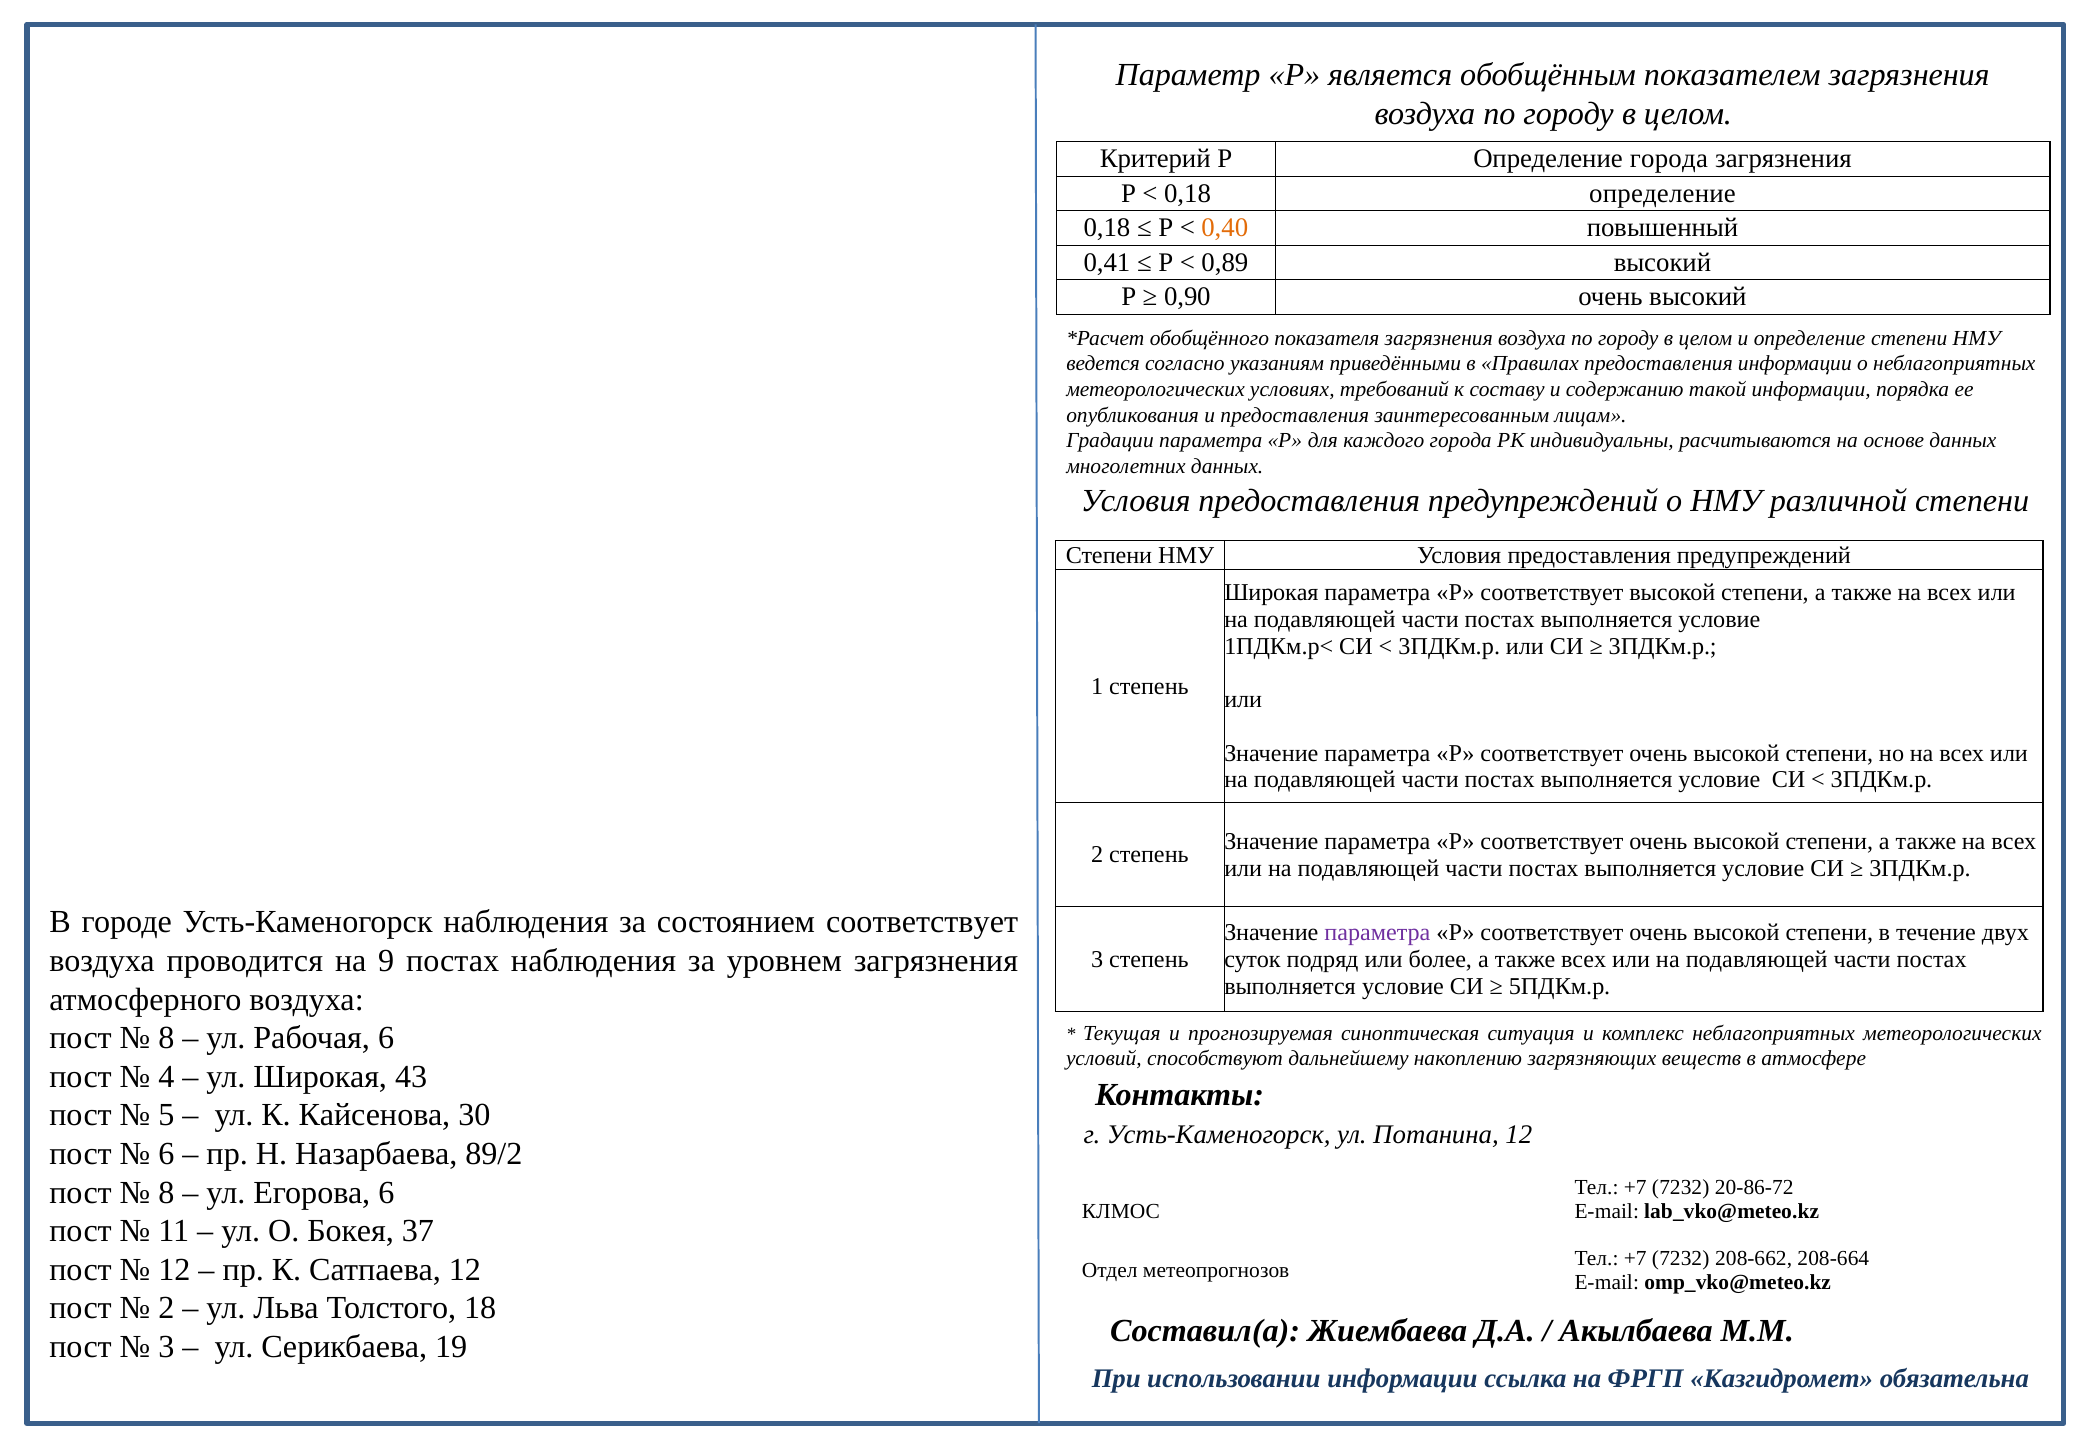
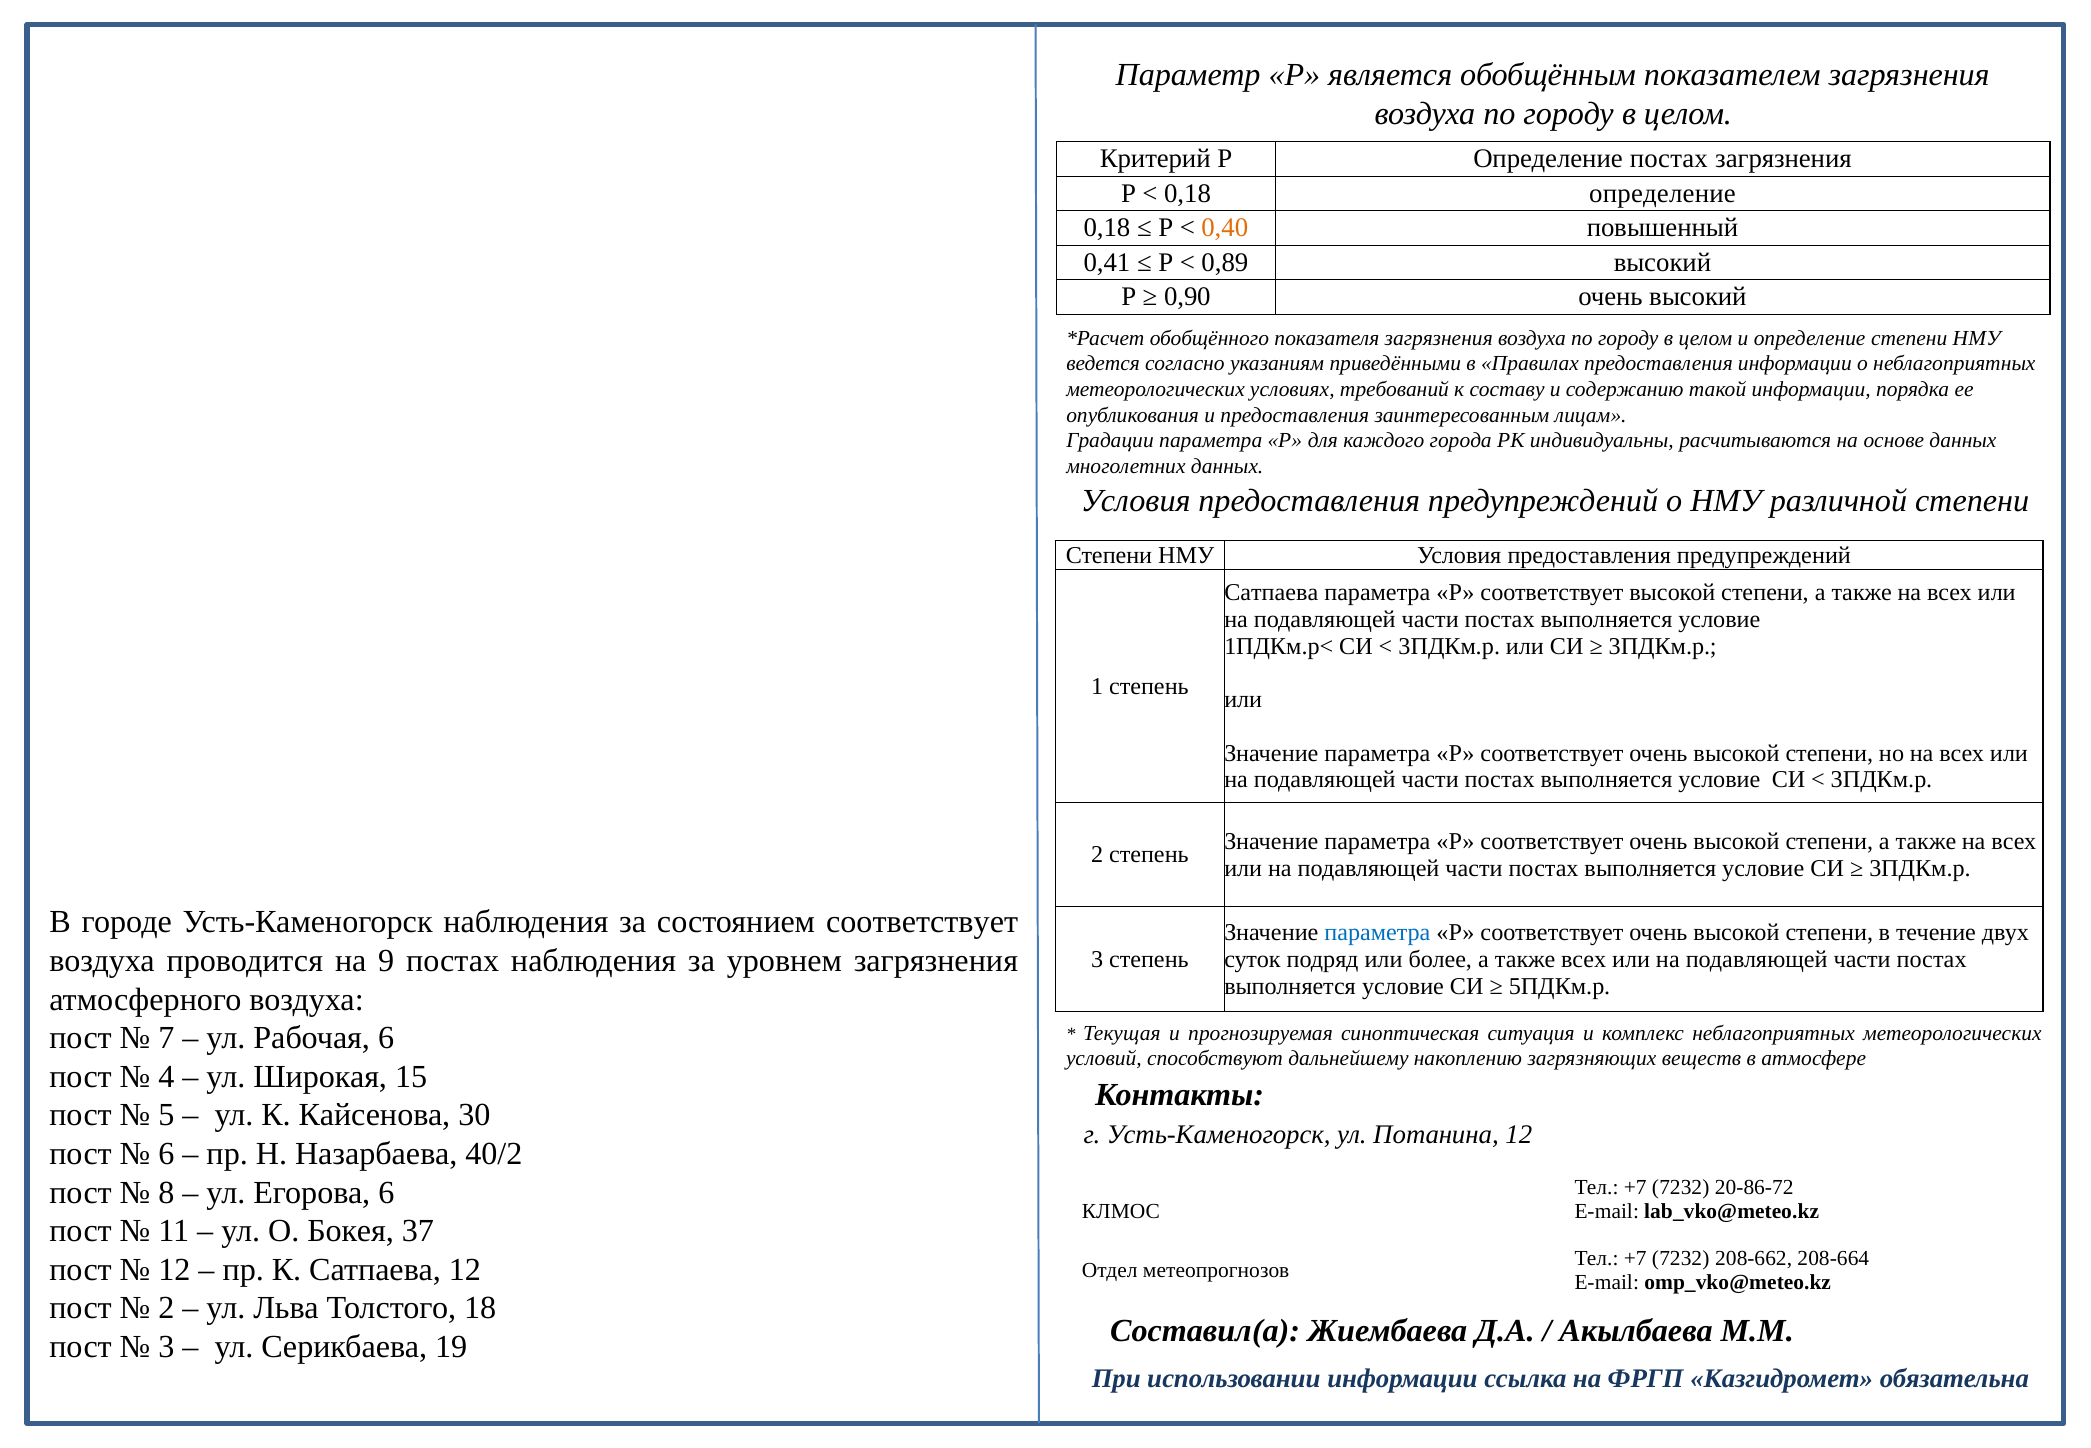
Определение города: города -> постах
Широкая at (1271, 592): Широкая -> Сатпаева
параметра at (1377, 932) colour: purple -> blue
8 at (166, 1038): 8 -> 7
43: 43 -> 15
89/2: 89/2 -> 40/2
